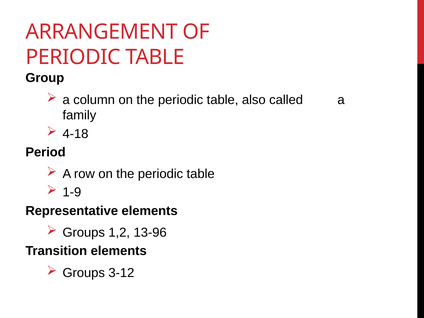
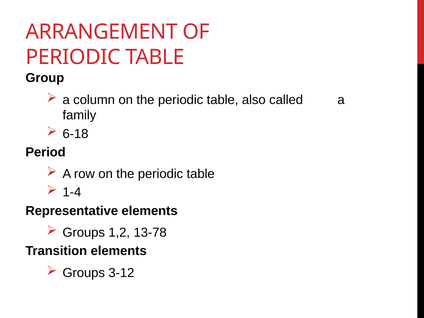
4-18: 4-18 -> 6-18
1-9: 1-9 -> 1-4
13-96: 13-96 -> 13-78
